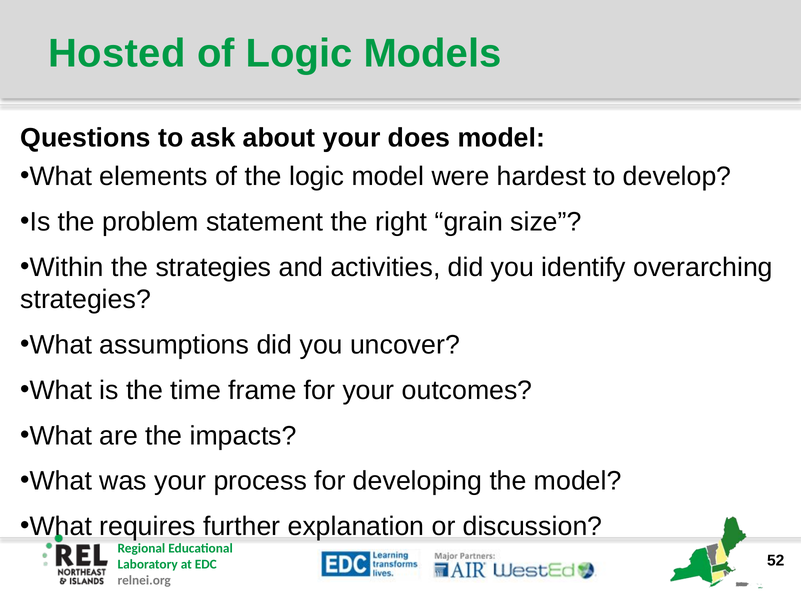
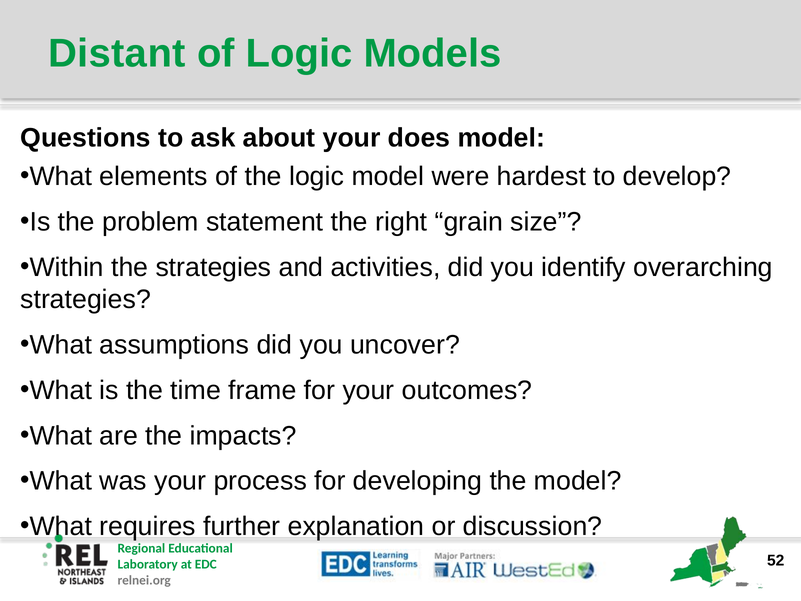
Hosted: Hosted -> Distant
